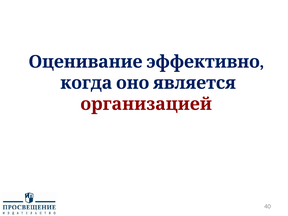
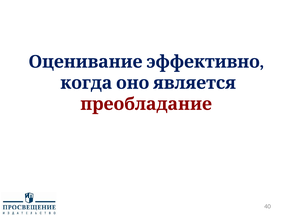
организацией: организацией -> преобладание
